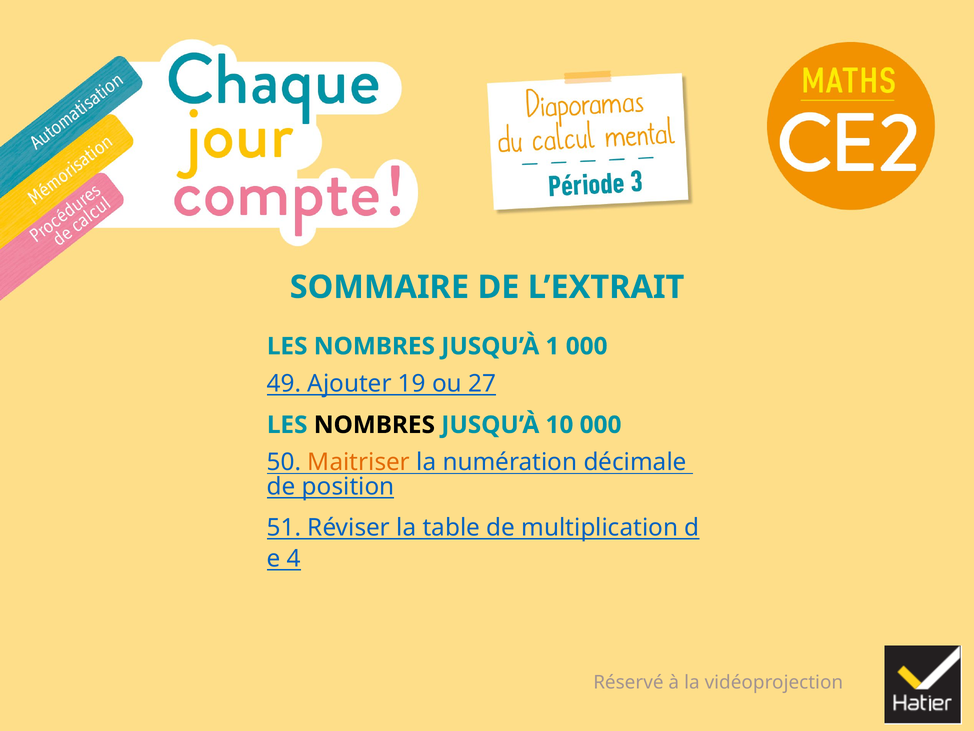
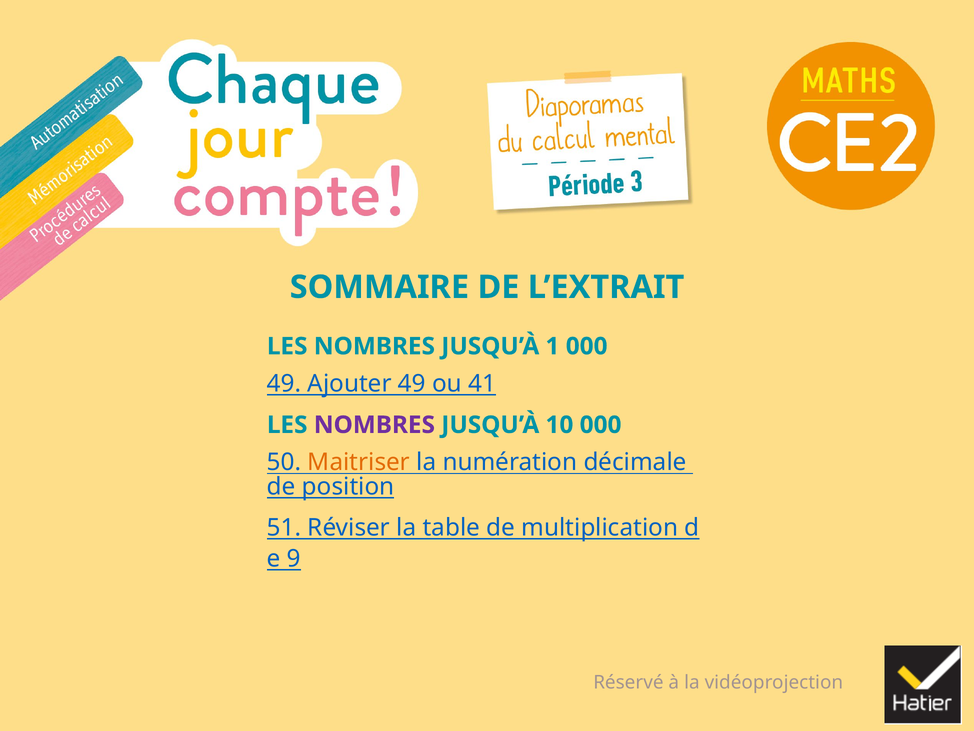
Ajouter 19: 19 -> 49
27: 27 -> 41
NOMBRES at (374, 425) colour: black -> purple
4: 4 -> 9
